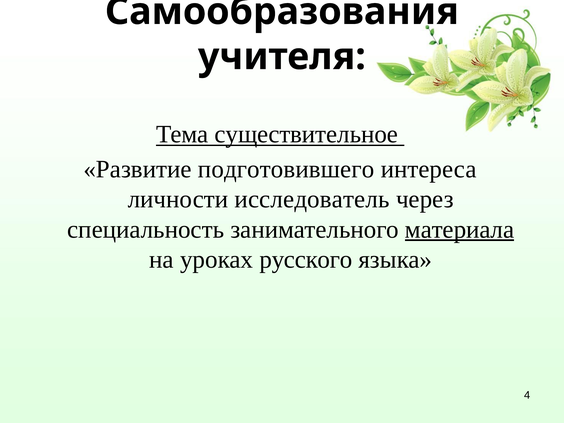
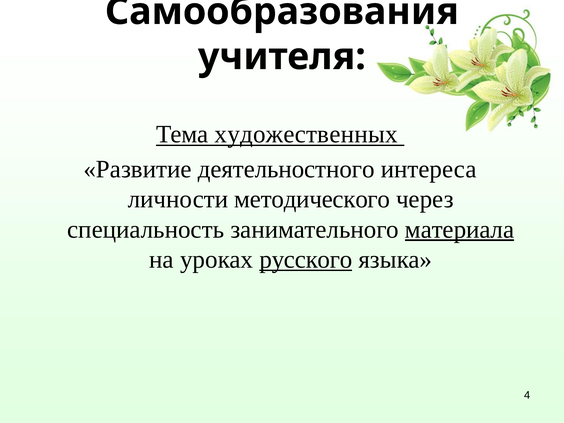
существительное: существительное -> художественных
подготовившего: подготовившего -> деятельностного
исследователь: исследователь -> методического
русского underline: none -> present
